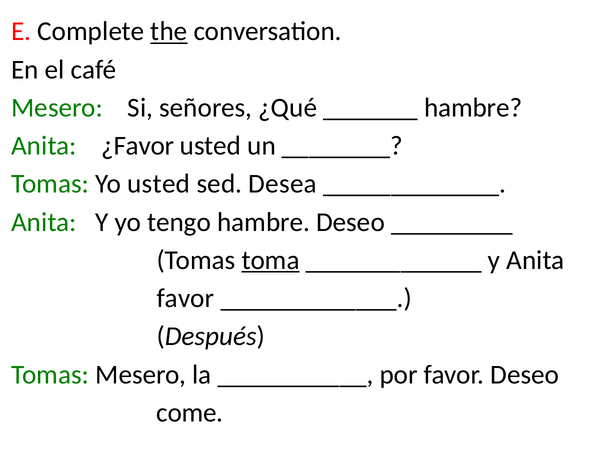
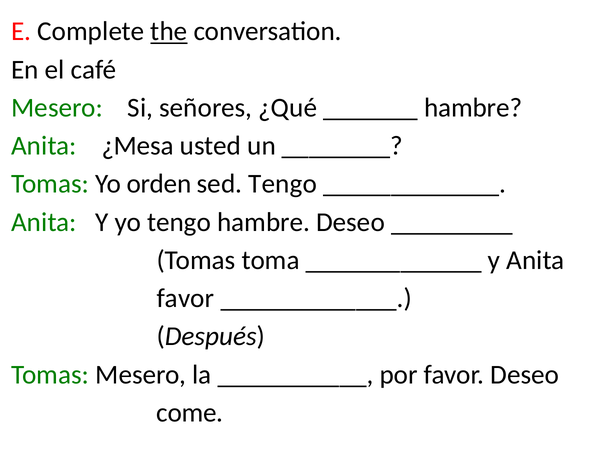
¿Favor: ¿Favor -> ¿Mesa
usted at (159, 184): usted -> orden
sed Desea: Desea -> Tengo
toma underline: present -> none
